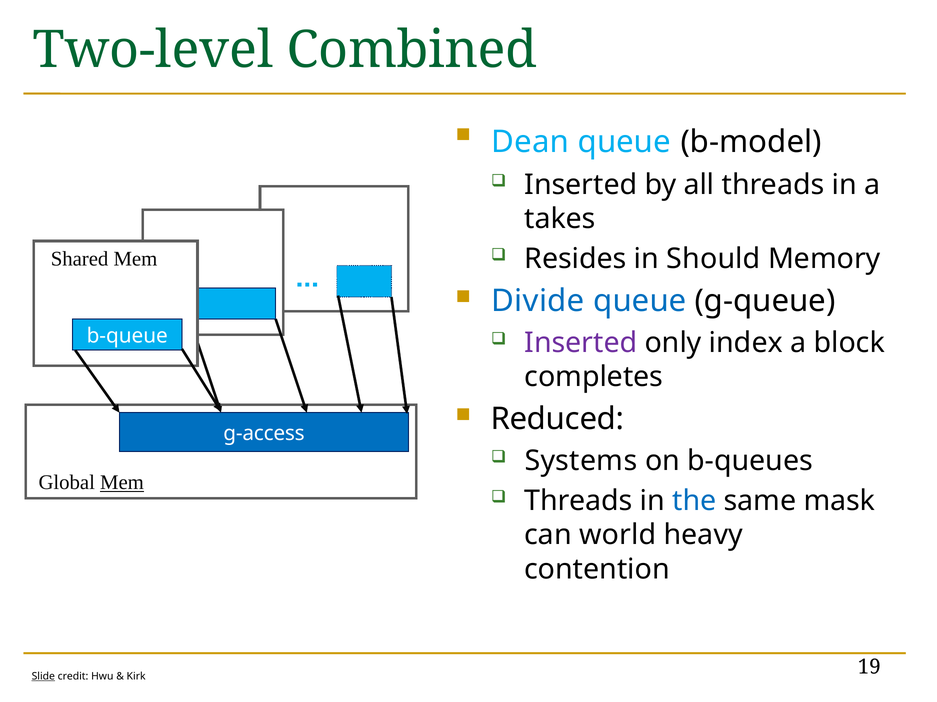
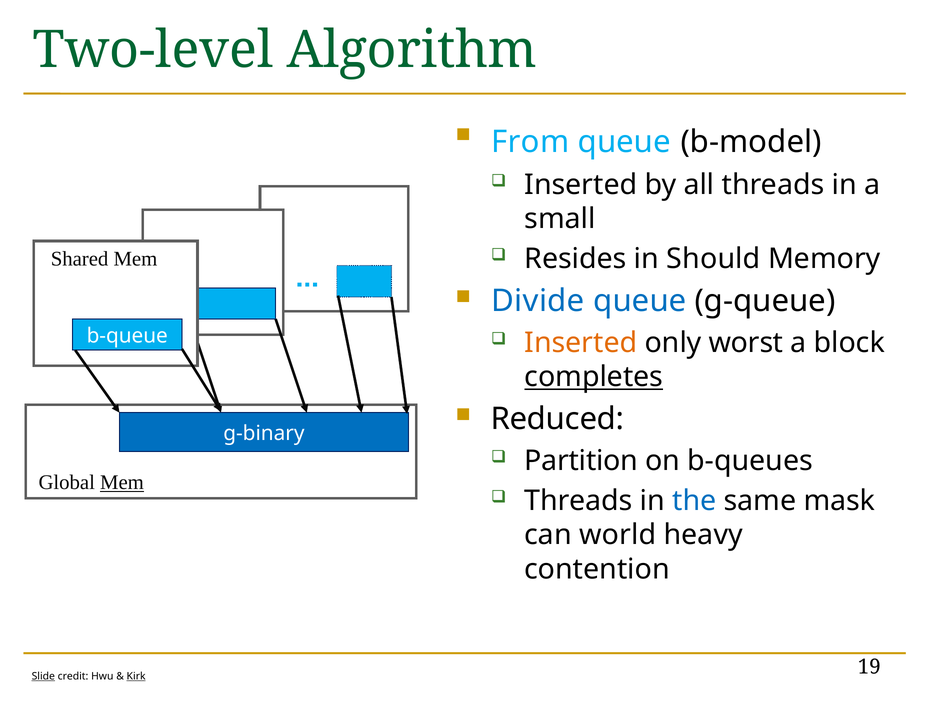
Combined: Combined -> Algorithm
Dean: Dean -> From
takes: takes -> small
Inserted at (581, 343) colour: purple -> orange
index: index -> worst
completes underline: none -> present
g-access: g-access -> g-binary
Systems: Systems -> Partition
Kirk underline: none -> present
